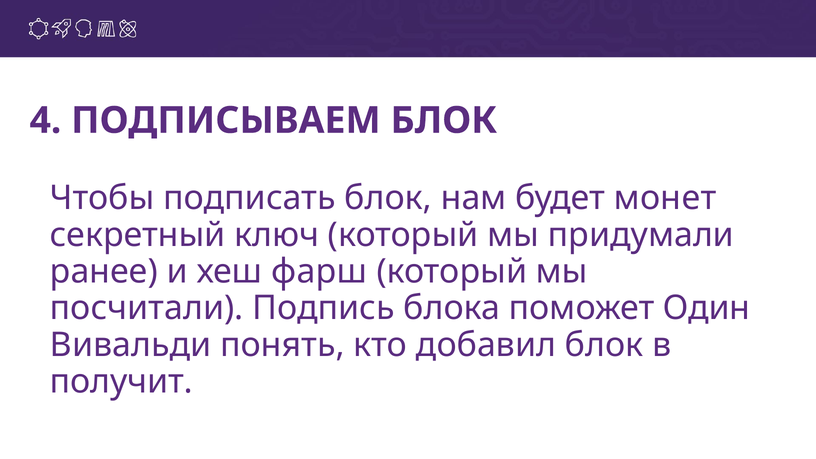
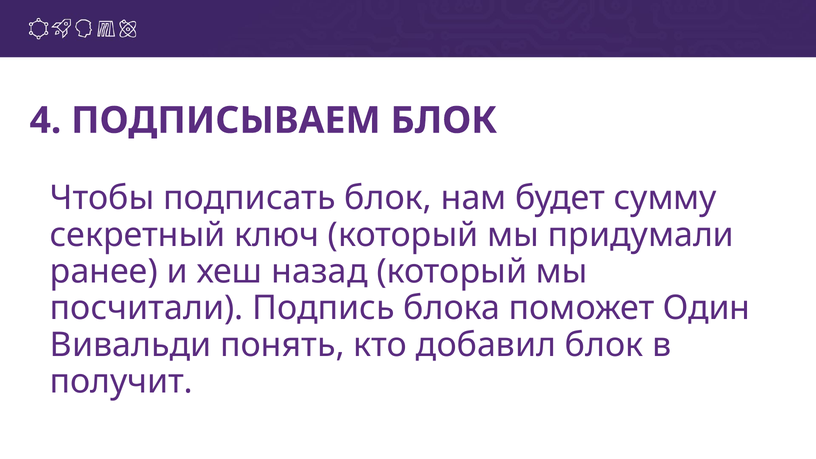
монет: монет -> сумму
фарш: фарш -> назад
